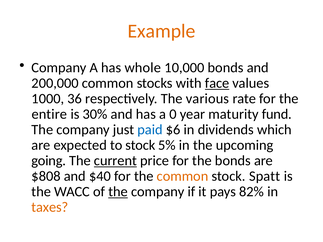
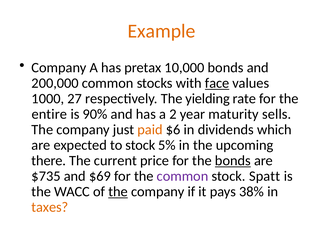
whole: whole -> pretax
36: 36 -> 27
various: various -> yielding
30%: 30% -> 90%
0: 0 -> 2
fund: fund -> sells
paid colour: blue -> orange
going: going -> there
current underline: present -> none
bonds at (233, 161) underline: none -> present
$808: $808 -> $735
$40: $40 -> $69
common at (183, 176) colour: orange -> purple
82%: 82% -> 38%
